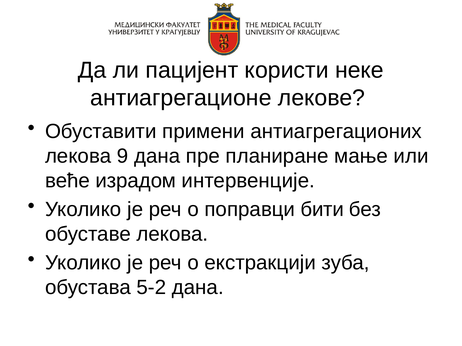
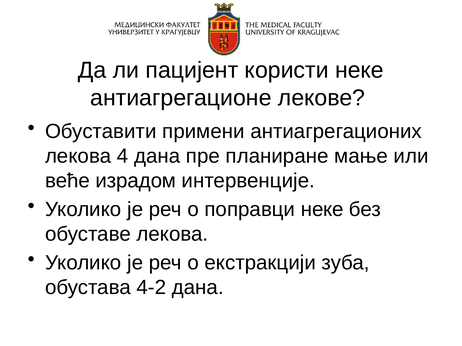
9: 9 -> 4
поправци бити: бити -> неке
5-2: 5-2 -> 4-2
